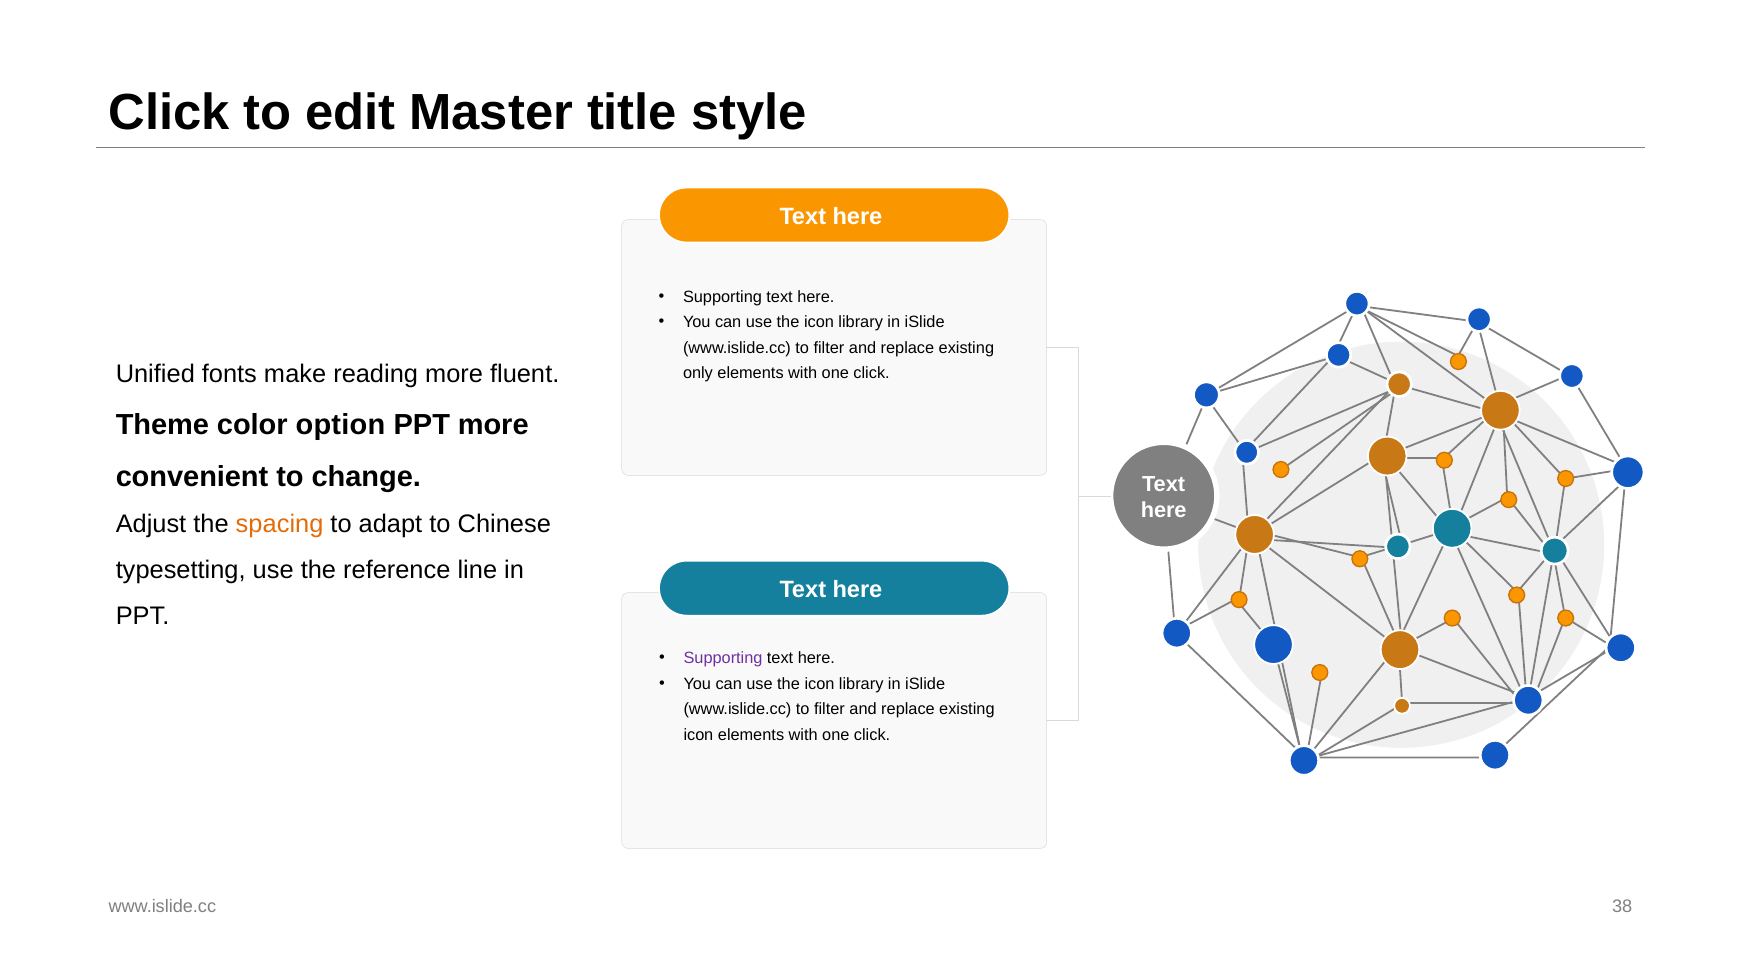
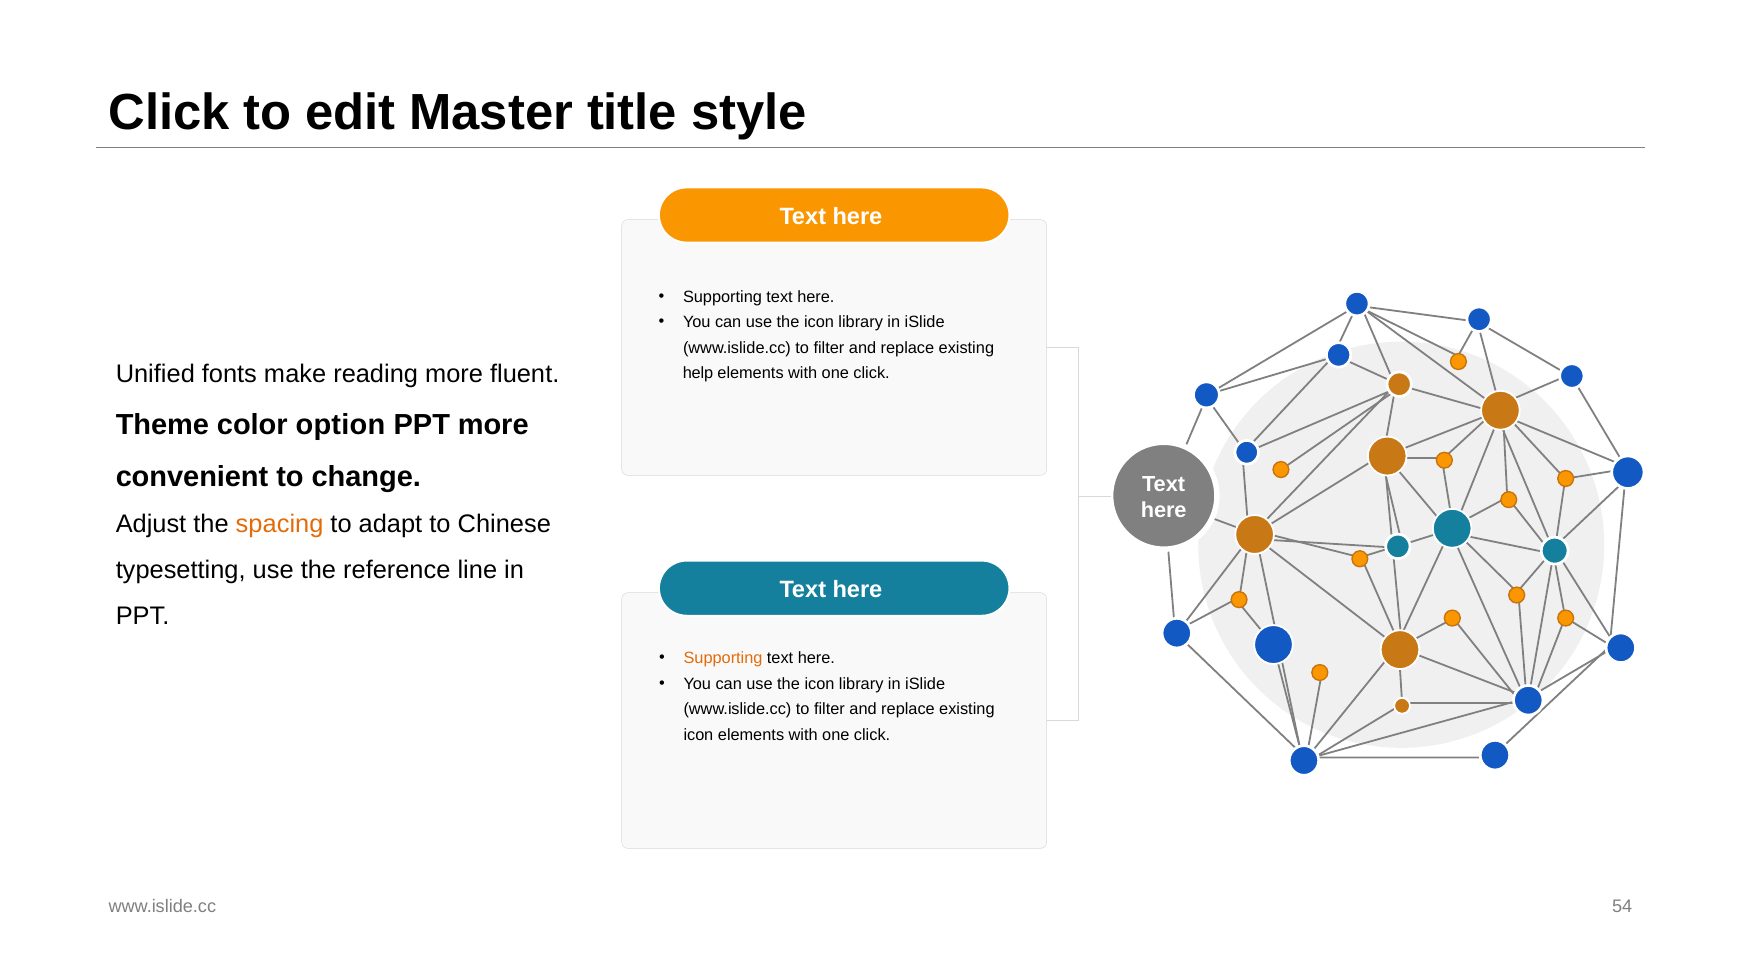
only: only -> help
Supporting at (723, 658) colour: purple -> orange
38: 38 -> 54
